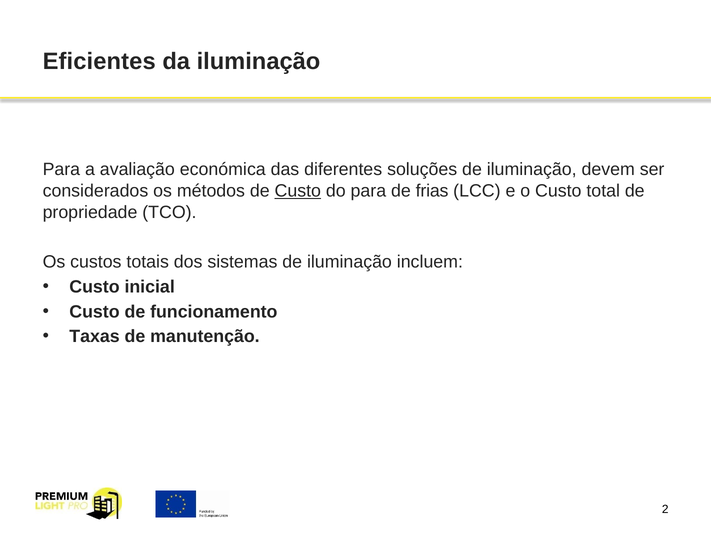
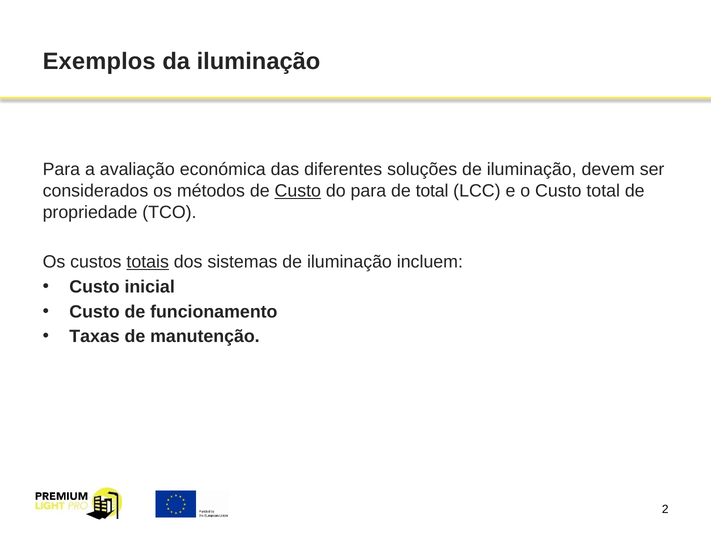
Eficientes: Eficientes -> Exemplos
de frias: frias -> total
totais underline: none -> present
